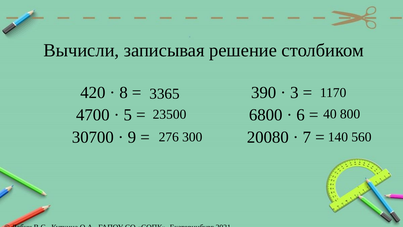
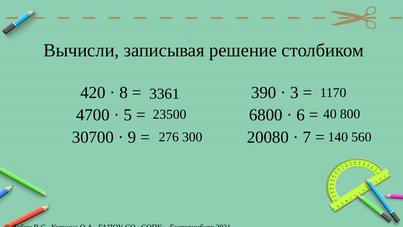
3365: 3365 -> 3361
